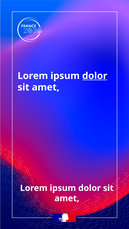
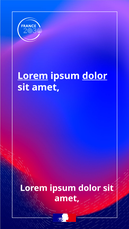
Lorem at (33, 76) underline: none -> present
